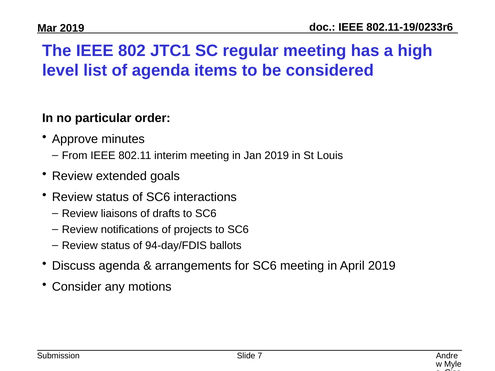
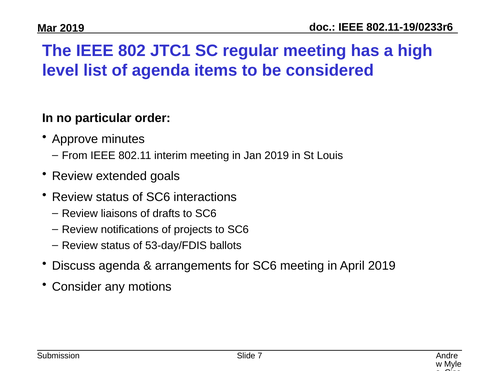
94-day/FDIS: 94-day/FDIS -> 53-day/FDIS
